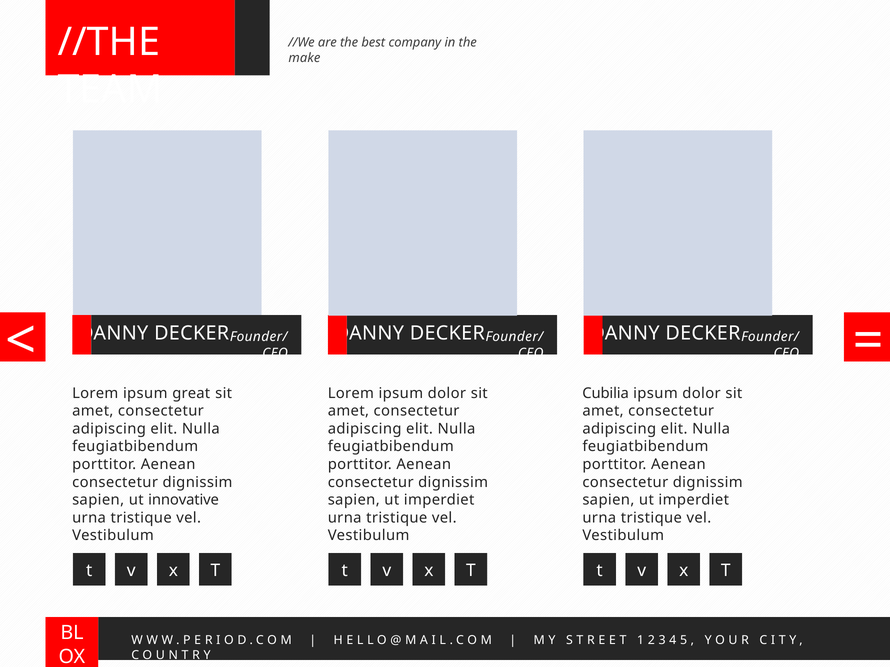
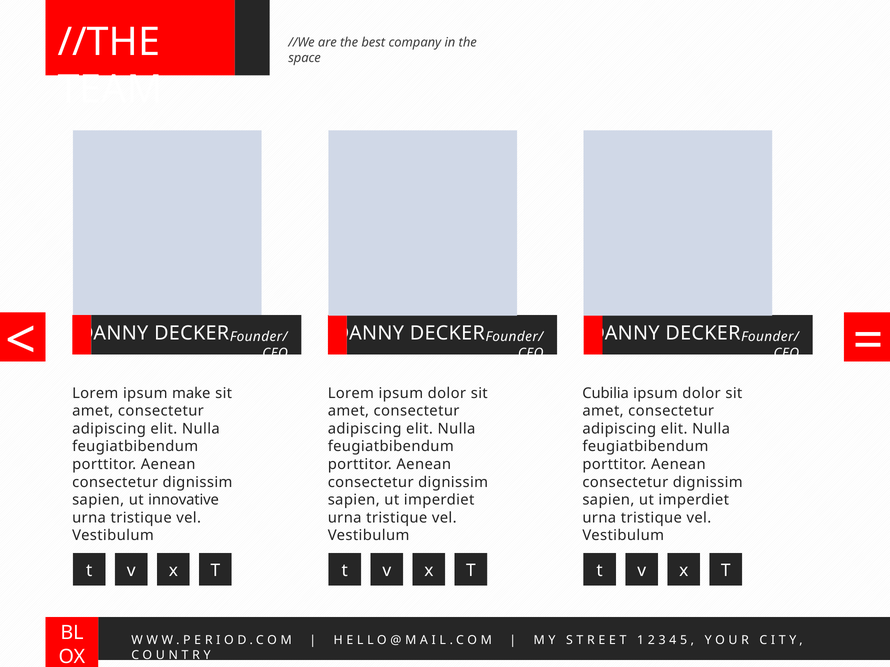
make: make -> space
great: great -> make
